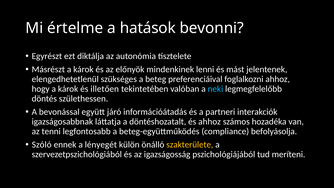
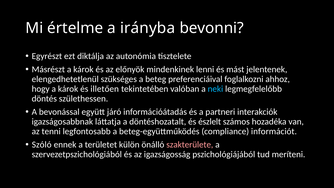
hatások: hatások -> irányba
és ahhoz: ahhoz -> észlelt
befolyásolja: befolyásolja -> információt
lényegét: lényegét -> területet
szakterülete colour: yellow -> pink
